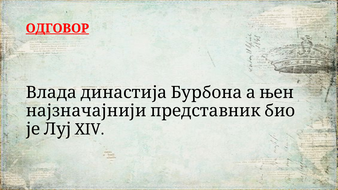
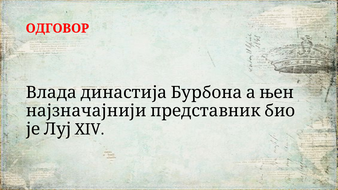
ОДГОВОР underline: present -> none
